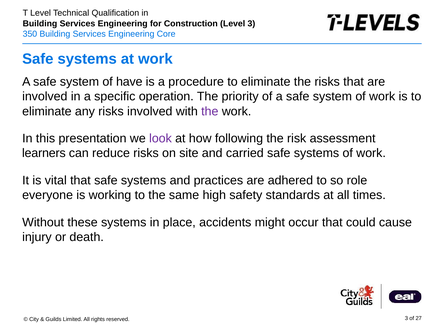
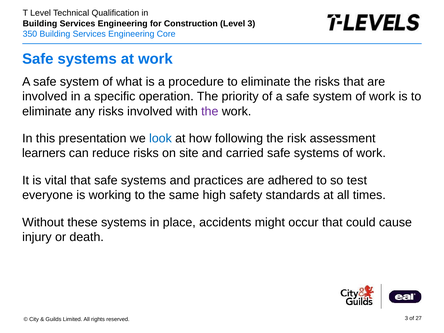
have: have -> what
look colour: purple -> blue
role: role -> test
